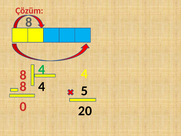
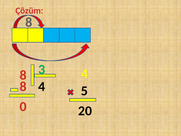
8 4: 4 -> 3
